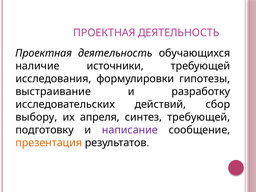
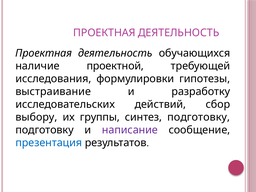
источники: источники -> проектной
апреля: апреля -> группы
синтез требующей: требующей -> подготовку
презентация colour: orange -> blue
